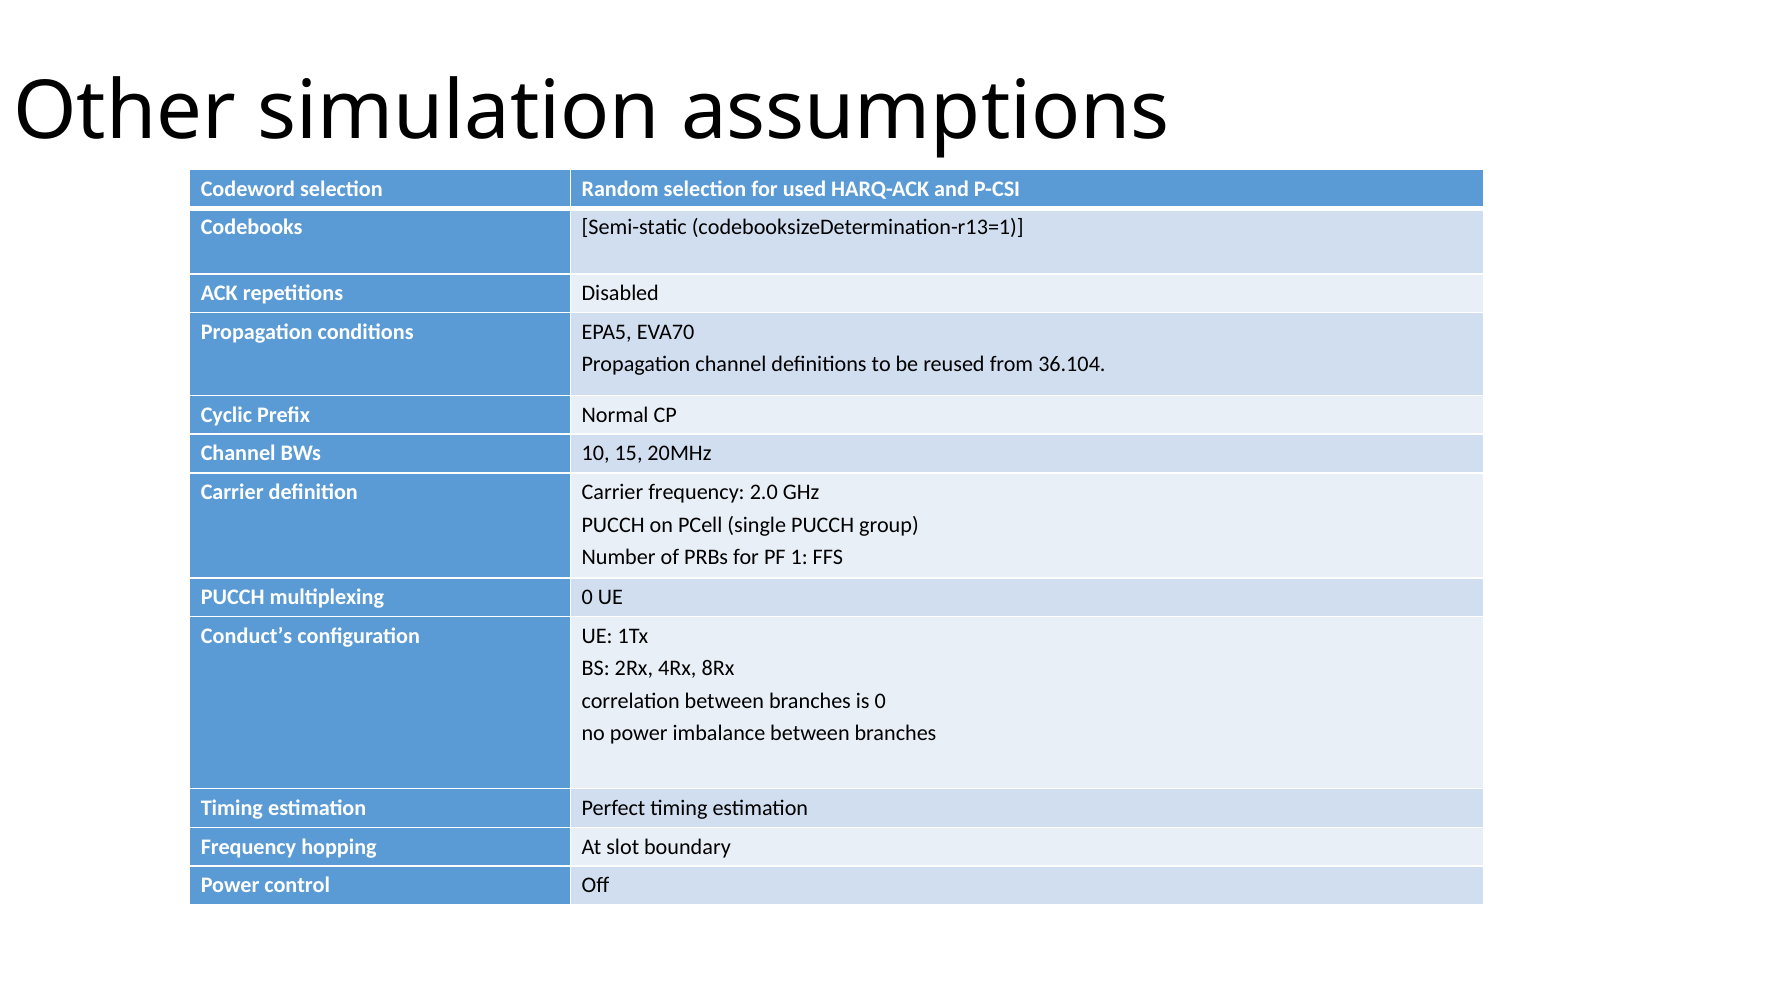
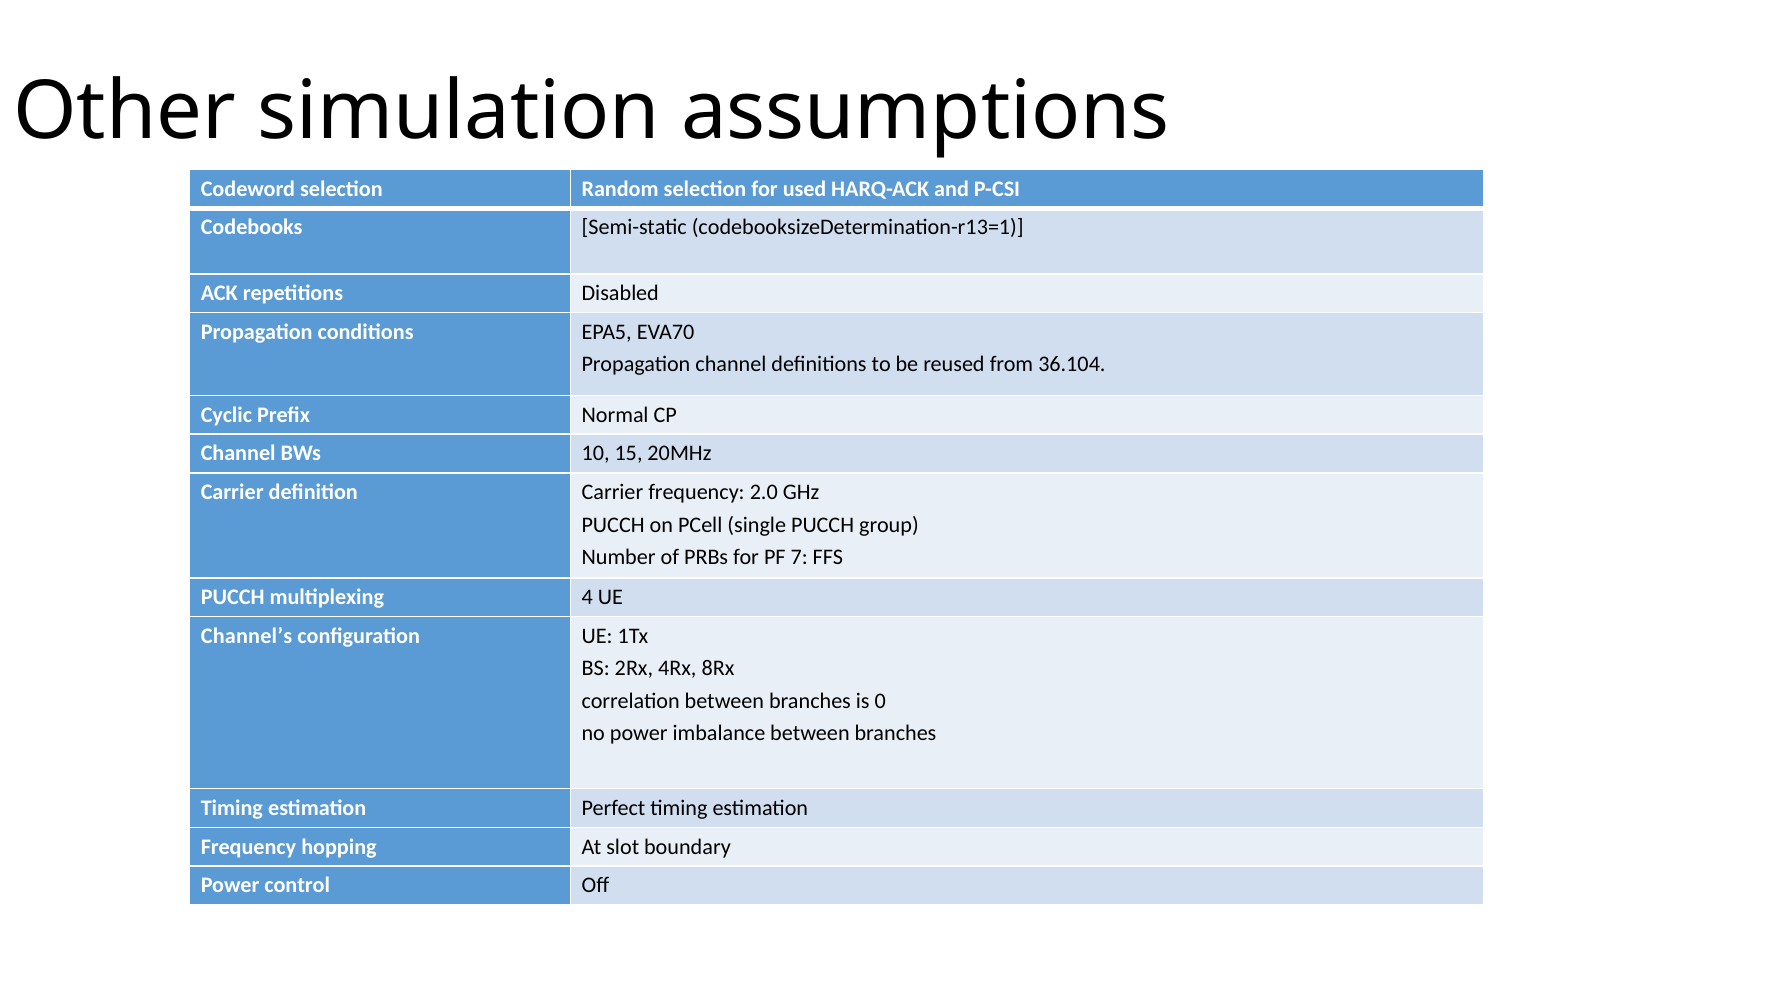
1: 1 -> 7
multiplexing 0: 0 -> 4
Conduct’s: Conduct’s -> Channel’s
